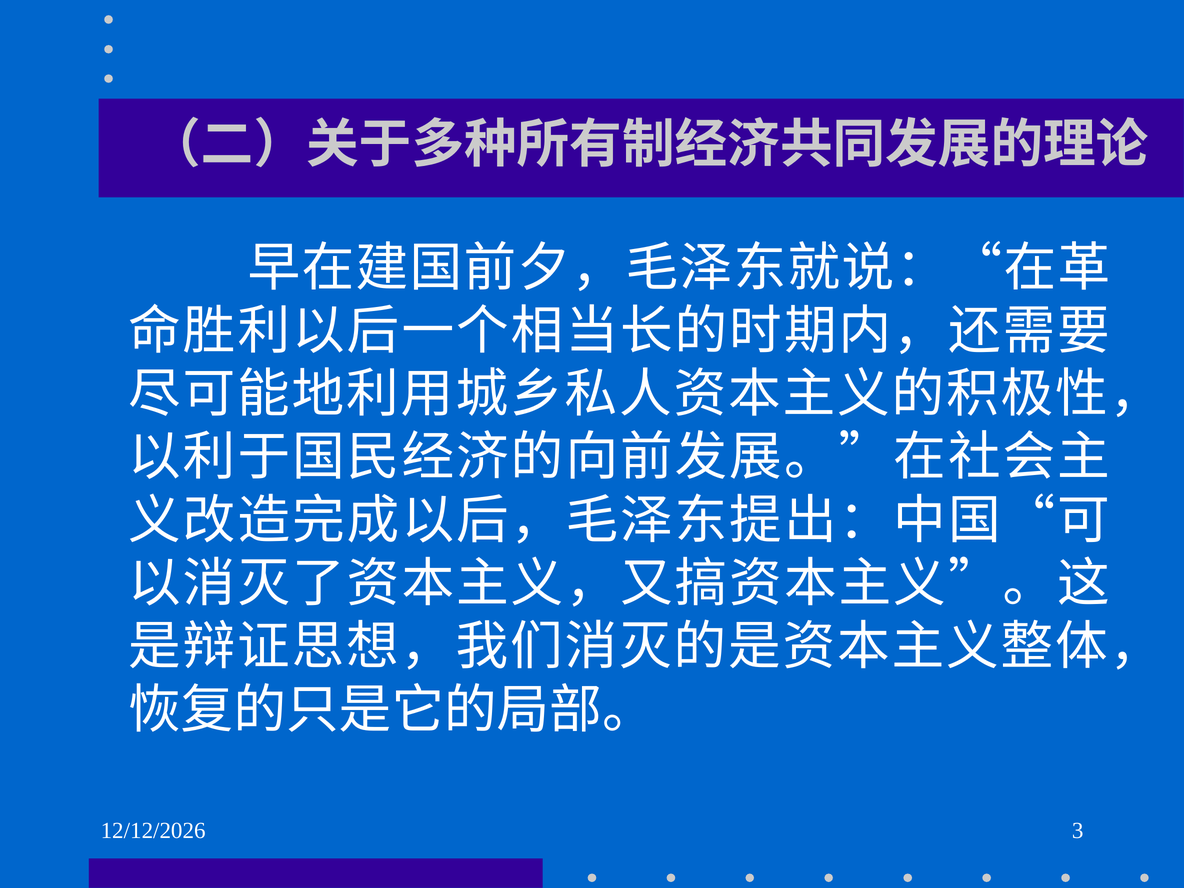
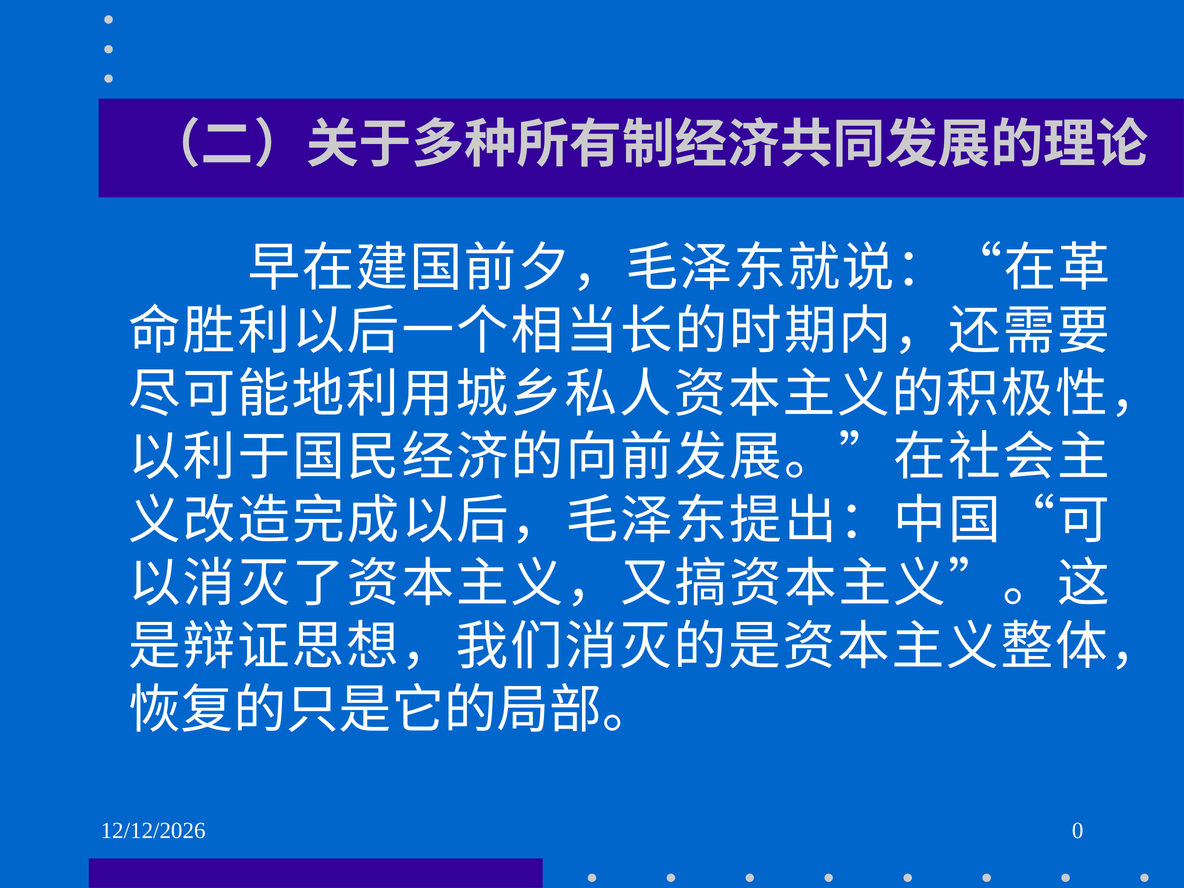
3: 3 -> 0
